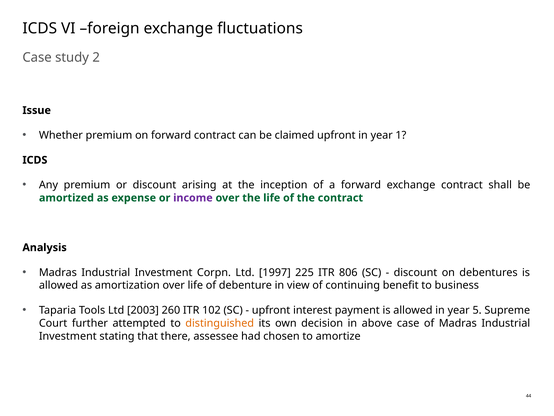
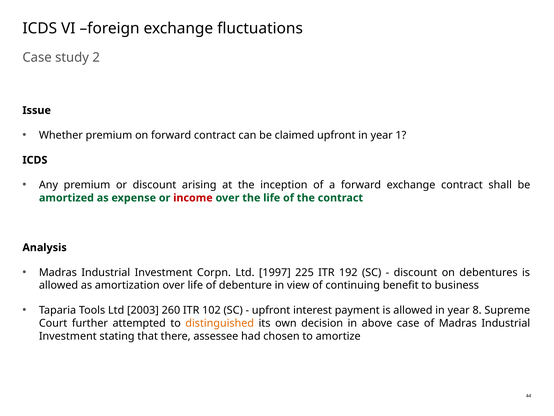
income colour: purple -> red
806: 806 -> 192
5: 5 -> 8
